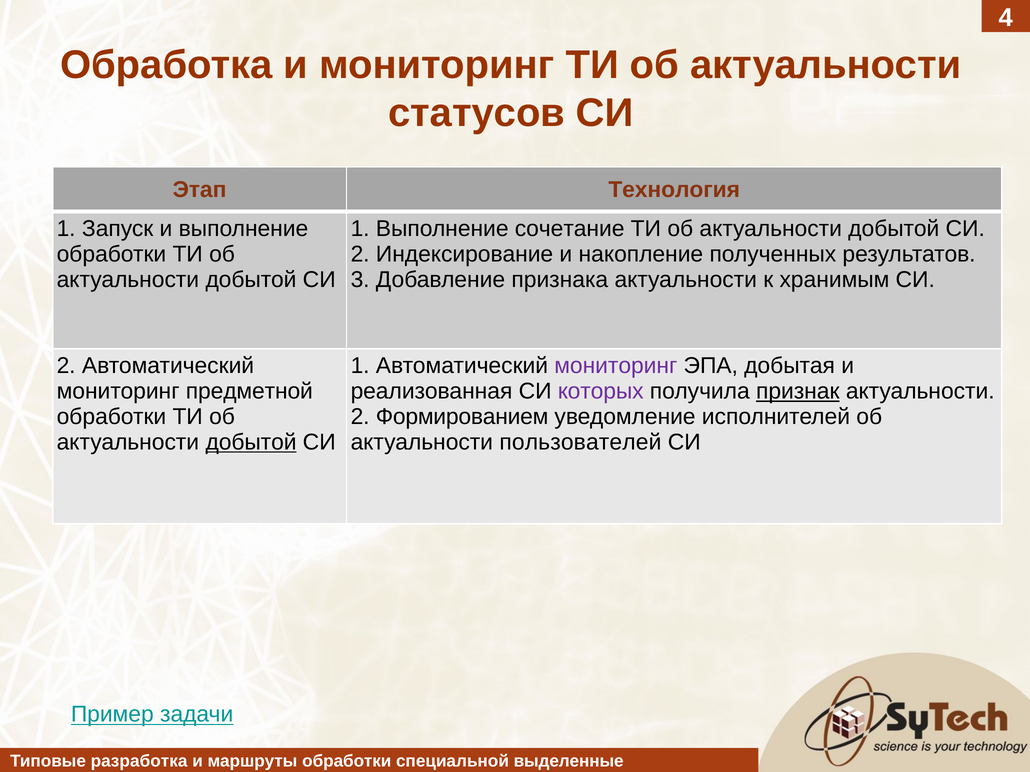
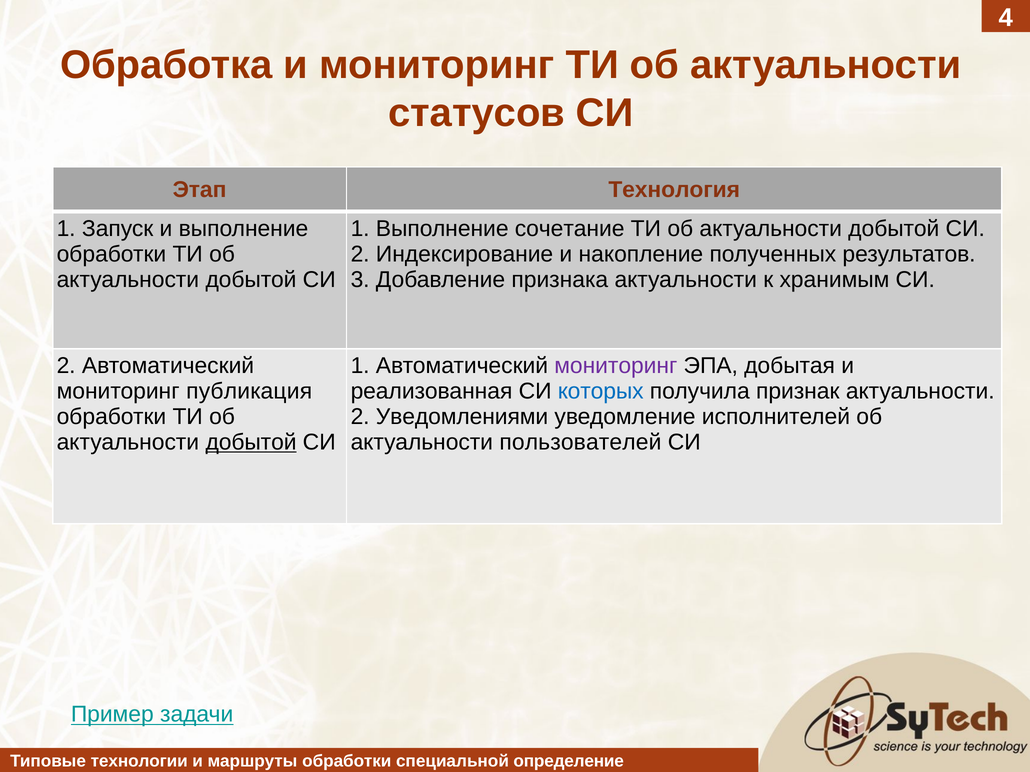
предметной: предметной -> публикация
которых colour: purple -> blue
признак underline: present -> none
Формированием: Формированием -> Уведомлениями
разработка: разработка -> технологии
выделенные: выделенные -> определение
